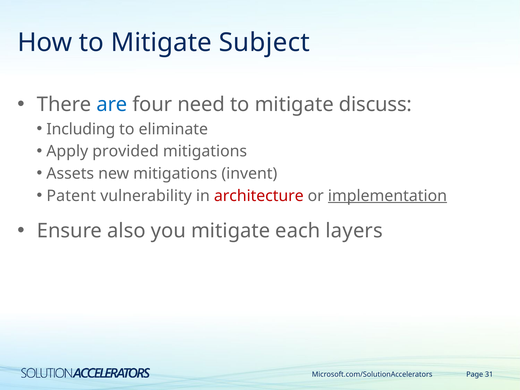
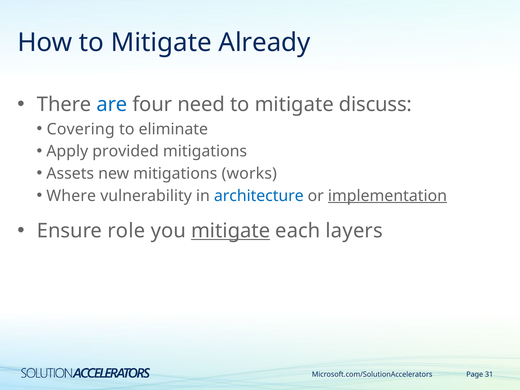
Subject: Subject -> Already
Including: Including -> Covering
invent: invent -> works
Patent: Patent -> Where
architecture colour: red -> blue
also: also -> role
mitigate at (231, 231) underline: none -> present
